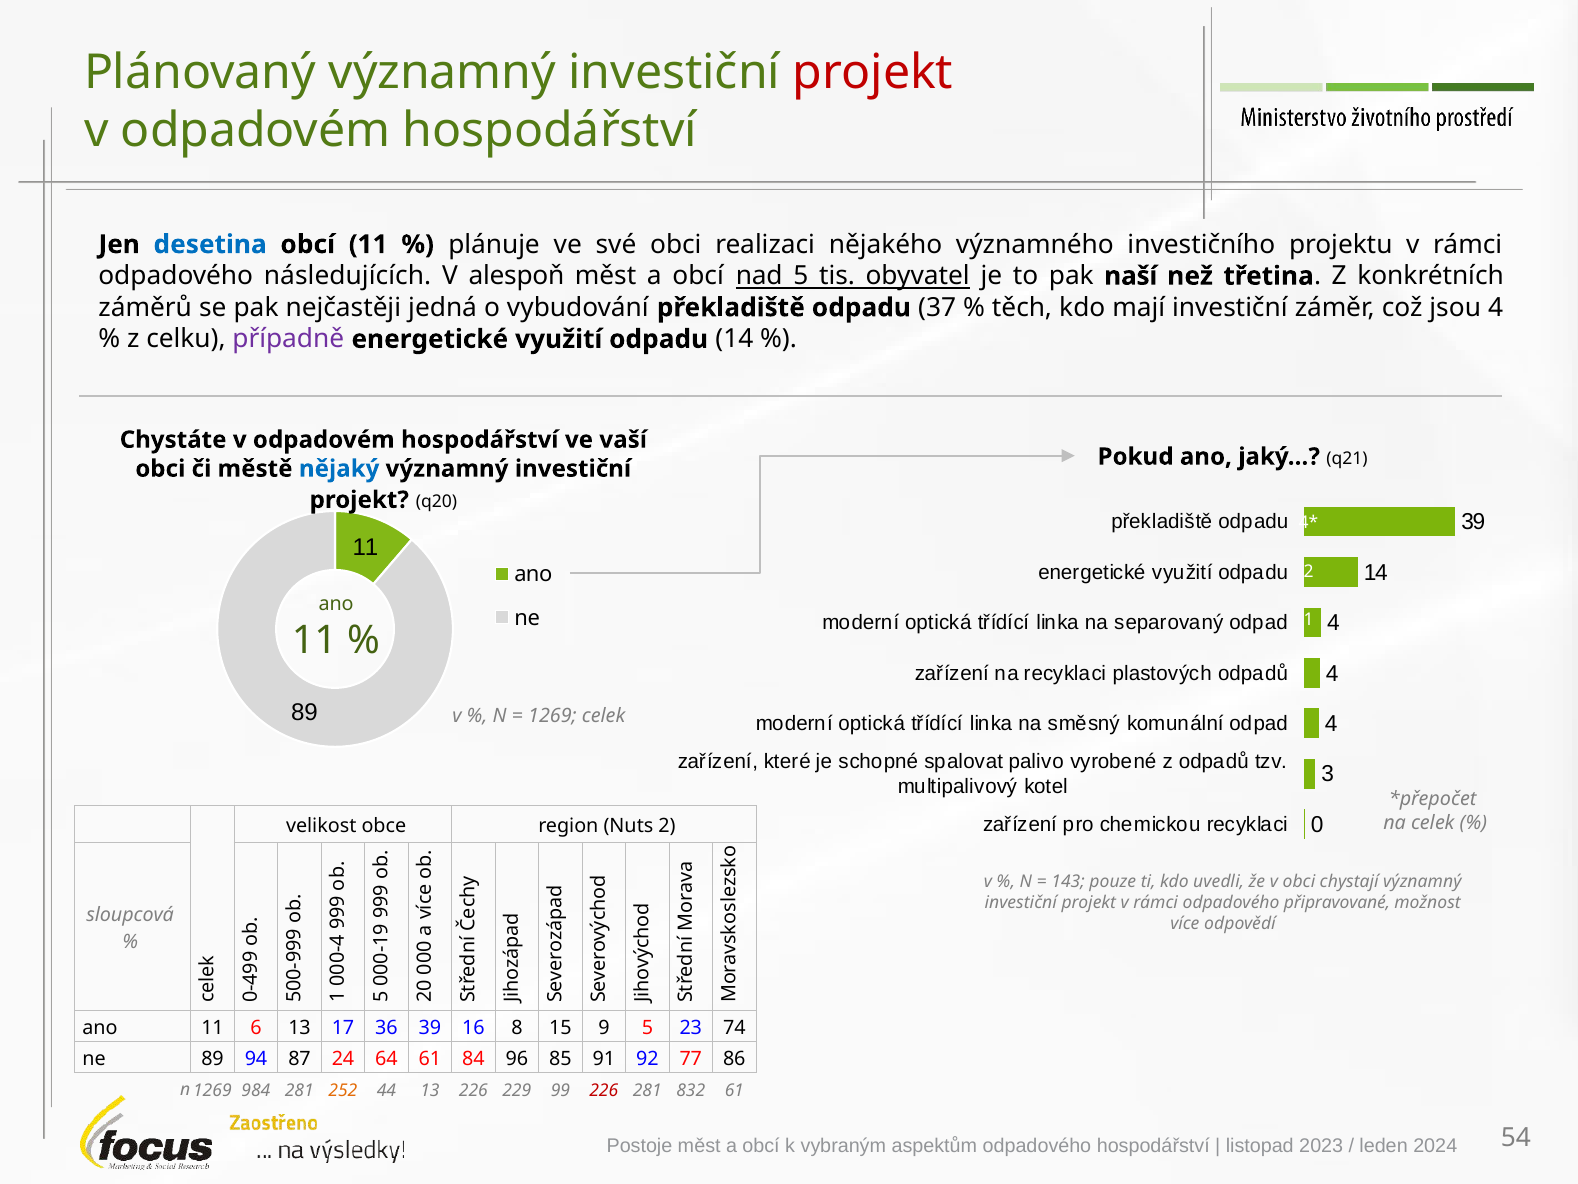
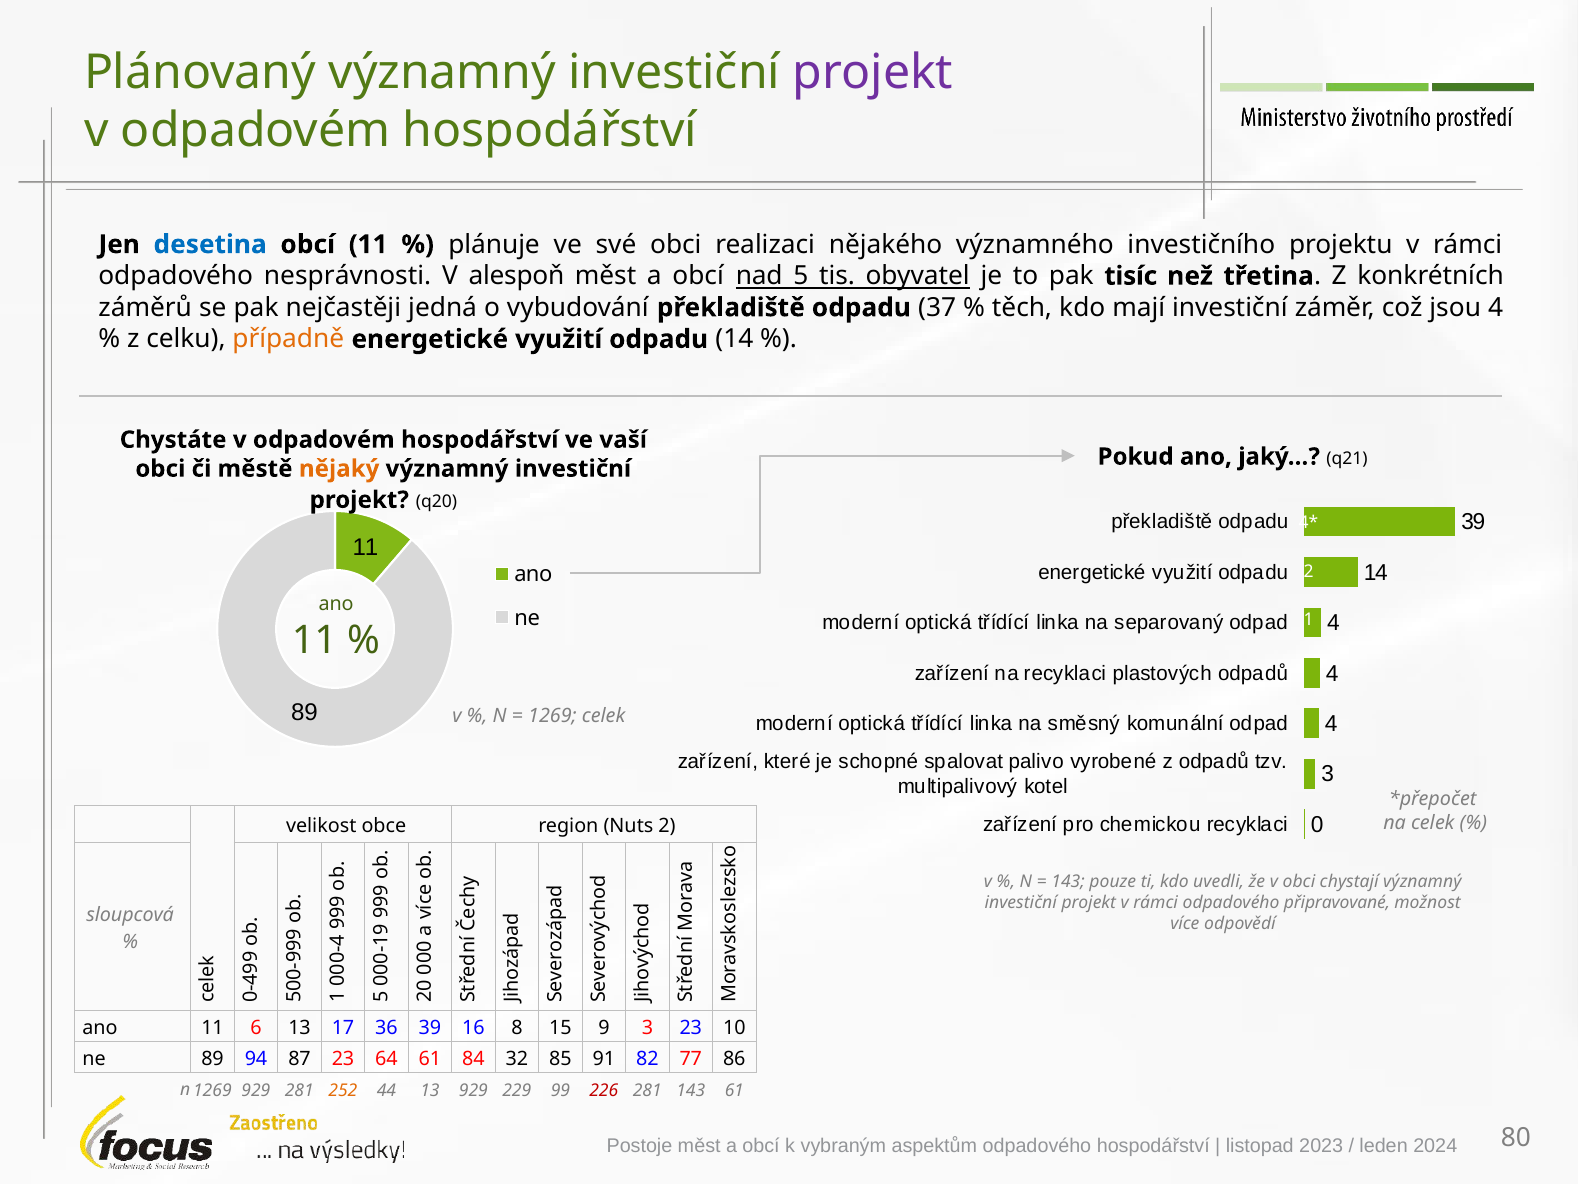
projekt at (873, 73) colour: red -> purple
následujících: následujících -> nesprávnosti
naší: naší -> tisíc
případně colour: purple -> orange
nějaký colour: blue -> orange
9 5: 5 -> 3
74: 74 -> 10
87 24: 24 -> 23
96: 96 -> 32
92: 92 -> 82
984 at (256, 1090): 984 -> 929
13 226: 226 -> 929
281 832: 832 -> 143
54: 54 -> 80
